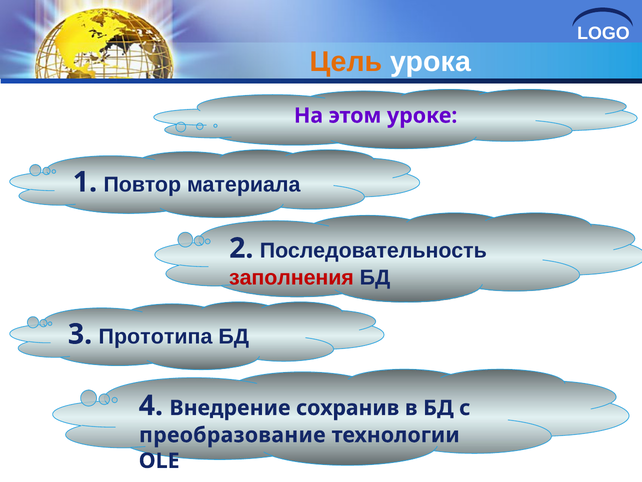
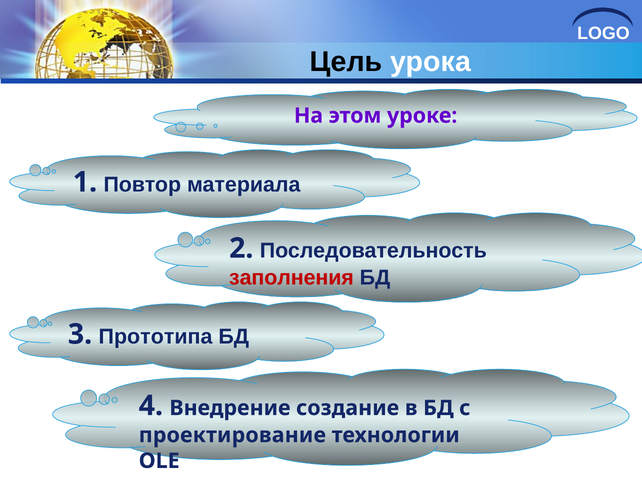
Цель colour: orange -> black
сохранив: сохранив -> создание
преобразование: преобразование -> проектирование
